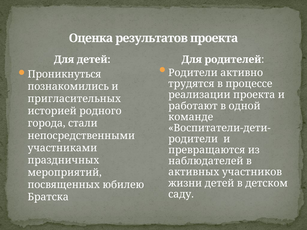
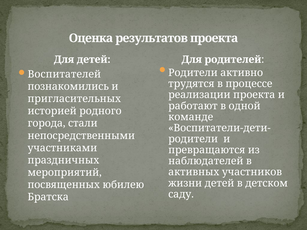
Проникнуться: Проникнуться -> Воспитателей
